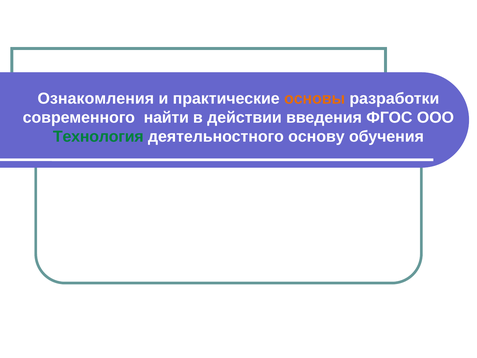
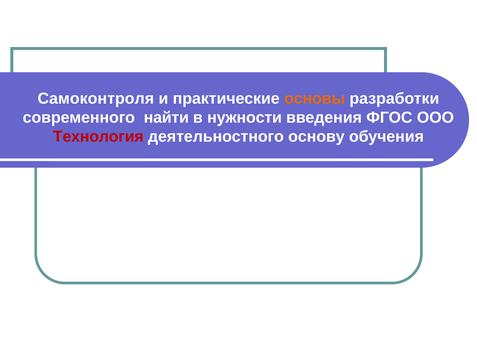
Ознакомления: Ознакомления -> Самоконтроля
действии: действии -> нужности
Технология colour: green -> red
